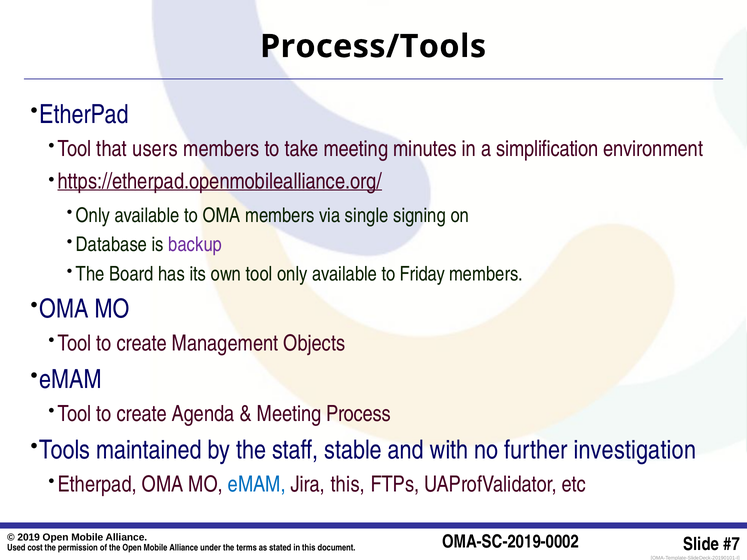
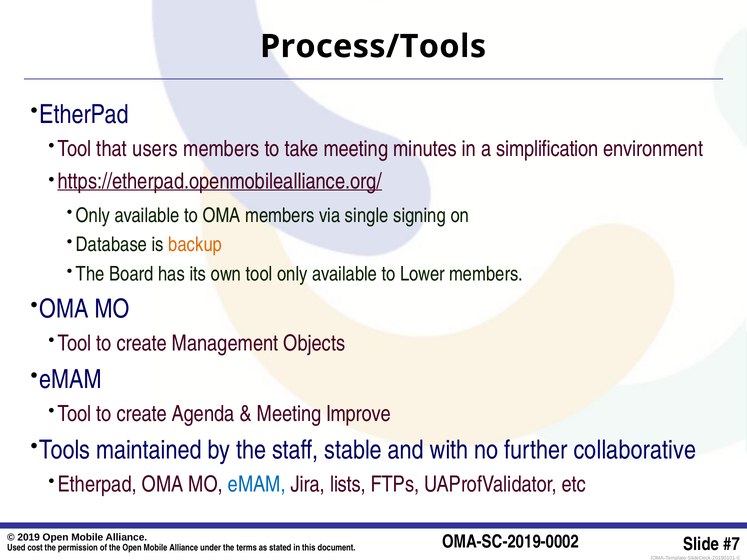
backup colour: purple -> orange
Friday: Friday -> Lower
Process: Process -> Improve
investigation: investigation -> collaborative
Jira this: this -> lists
